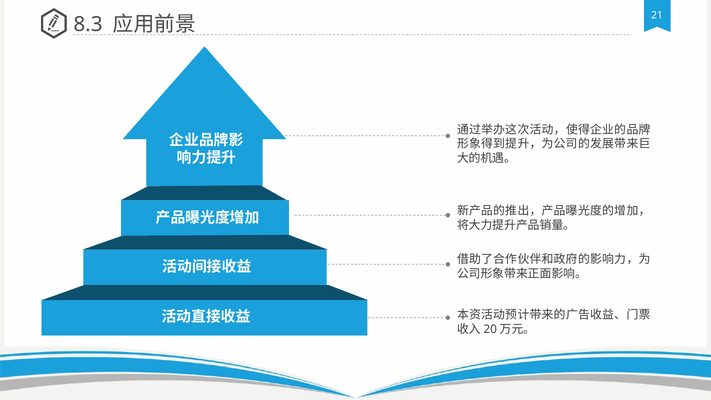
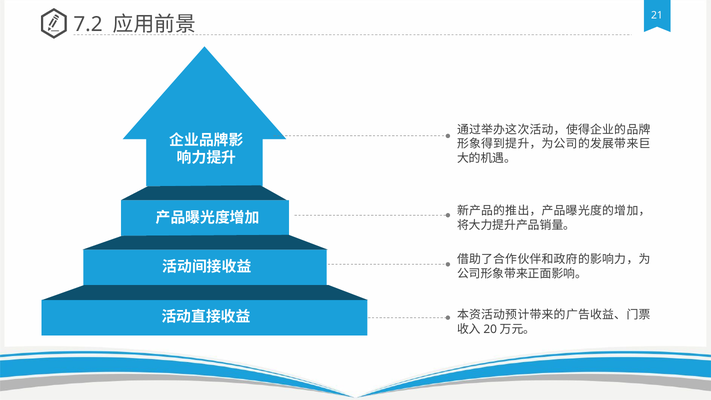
8.3: 8.3 -> 7.2
